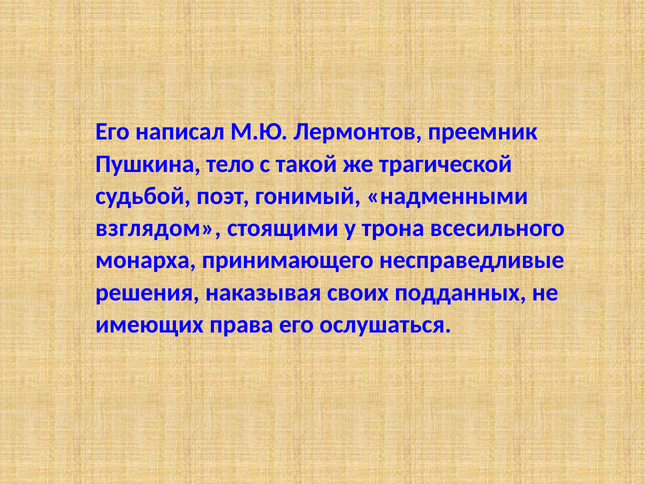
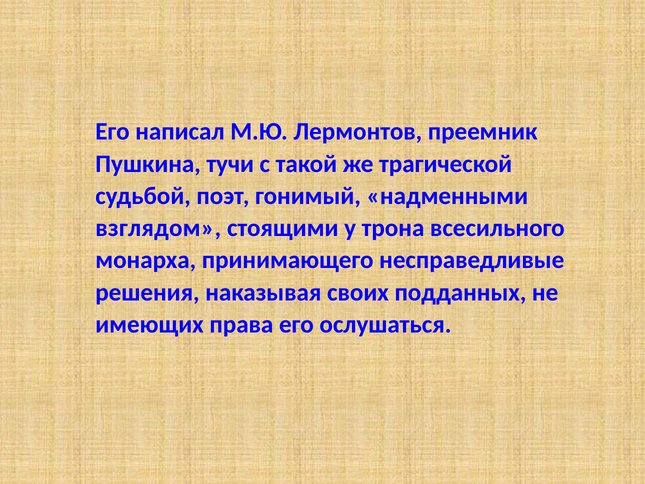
тело: тело -> тучи
